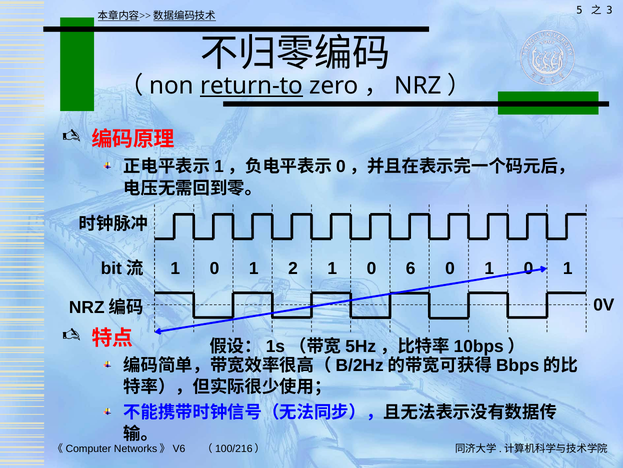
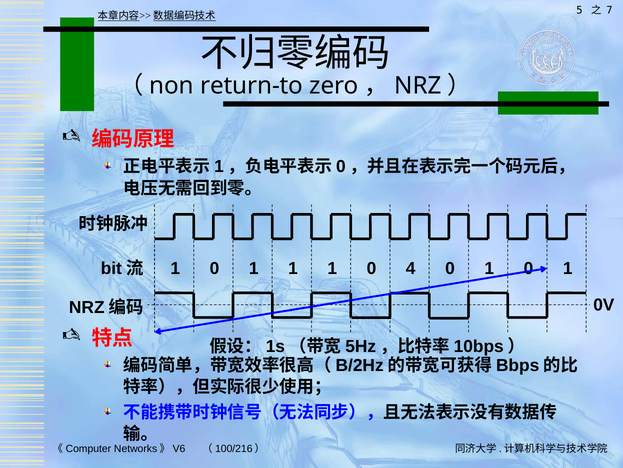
3: 3 -> 7
return-to underline: present -> none
0 1 2: 2 -> 1
6: 6 -> 4
